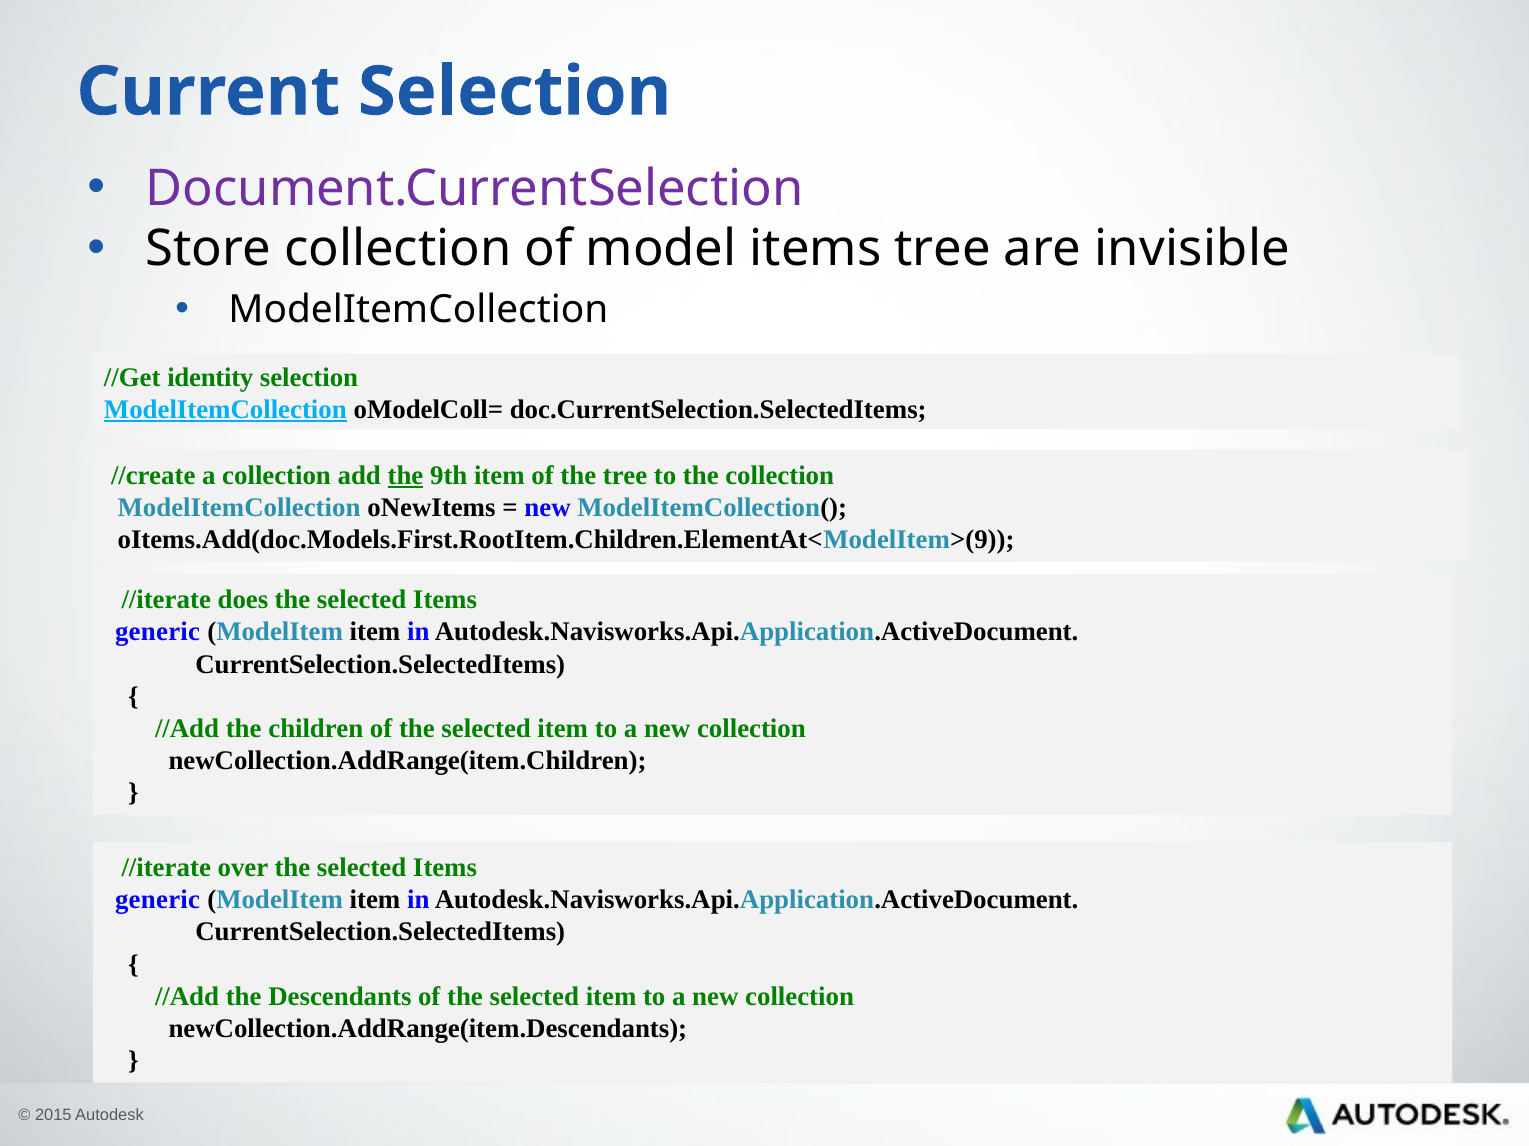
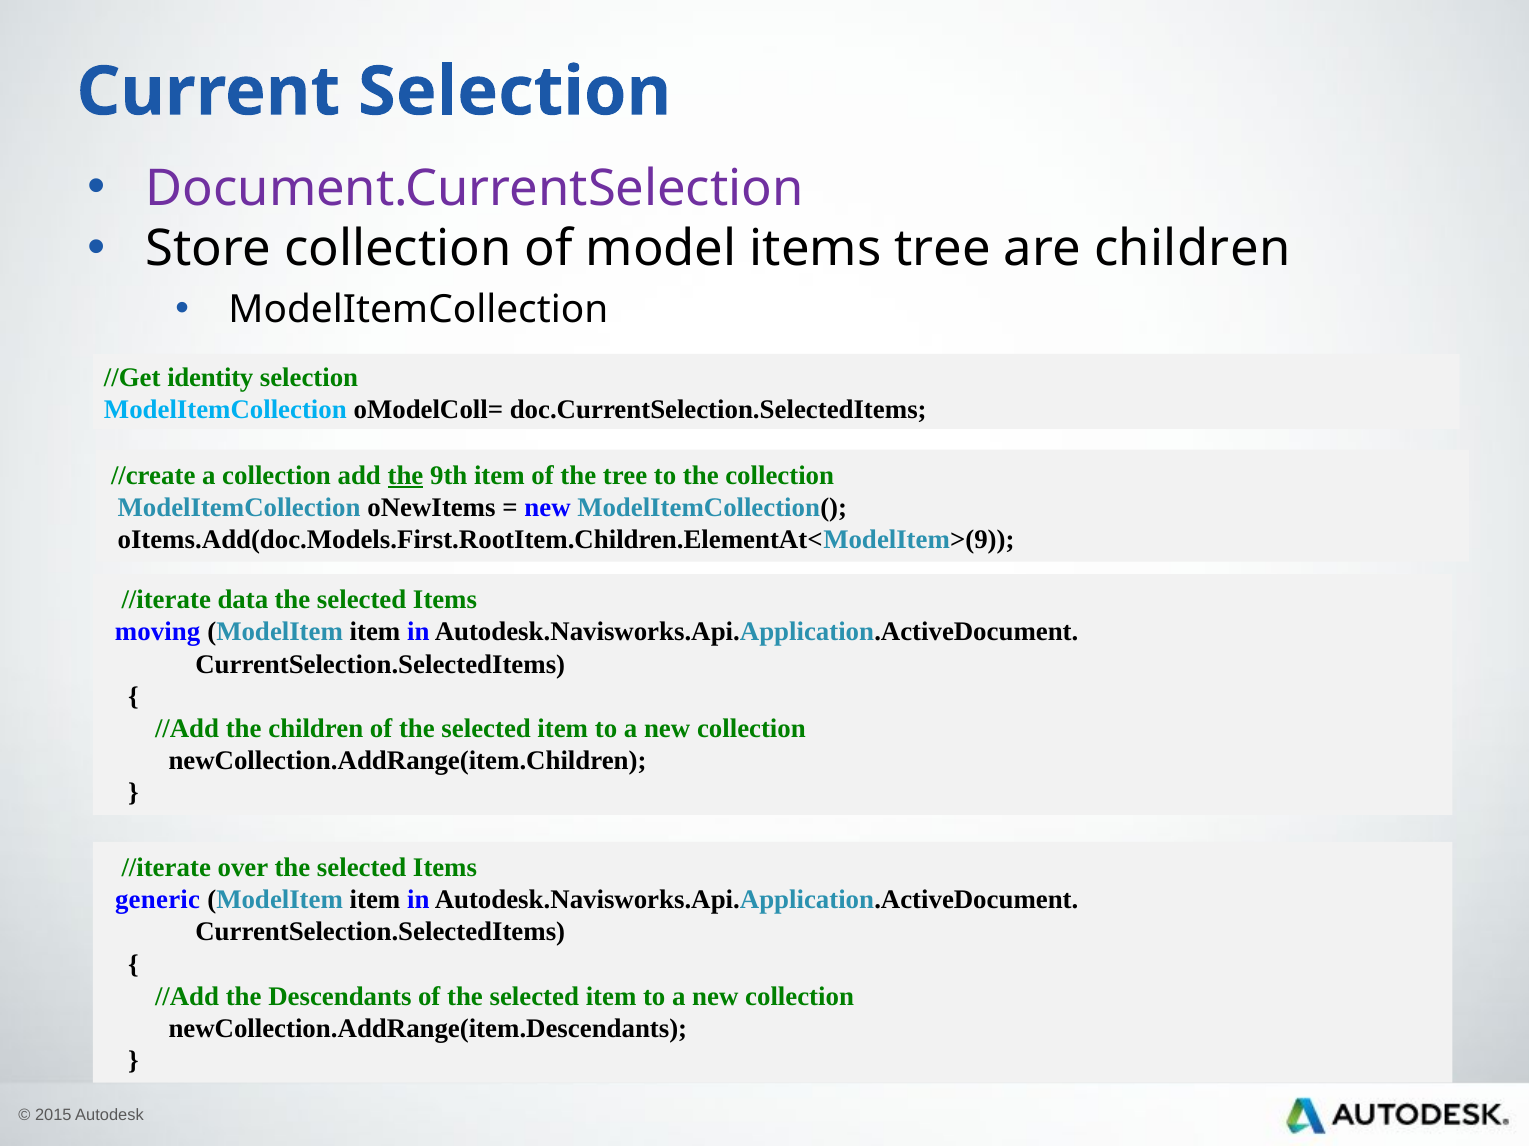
are invisible: invisible -> children
ModelItemCollection at (225, 410) underline: present -> none
does: does -> data
generic at (158, 632): generic -> moving
